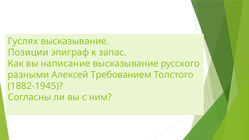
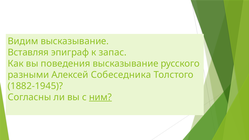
Гуслях: Гуслях -> Видим
Позиции: Позиции -> Вставляя
написание: написание -> поведения
Требованием: Требованием -> Собеседника
ним underline: none -> present
